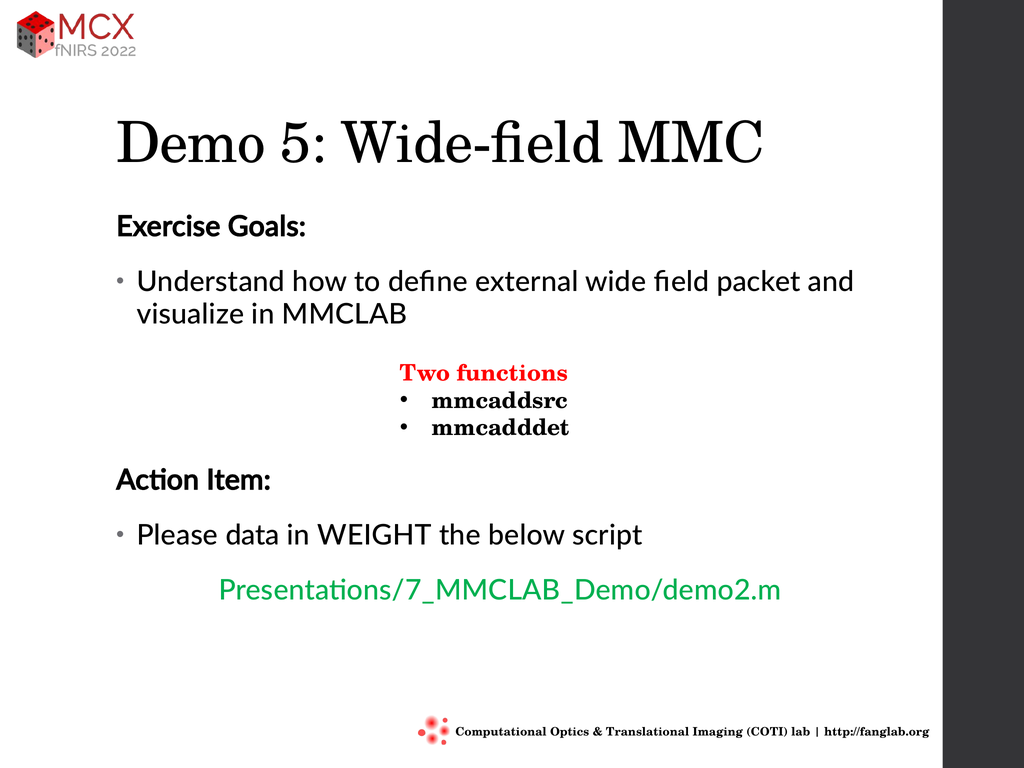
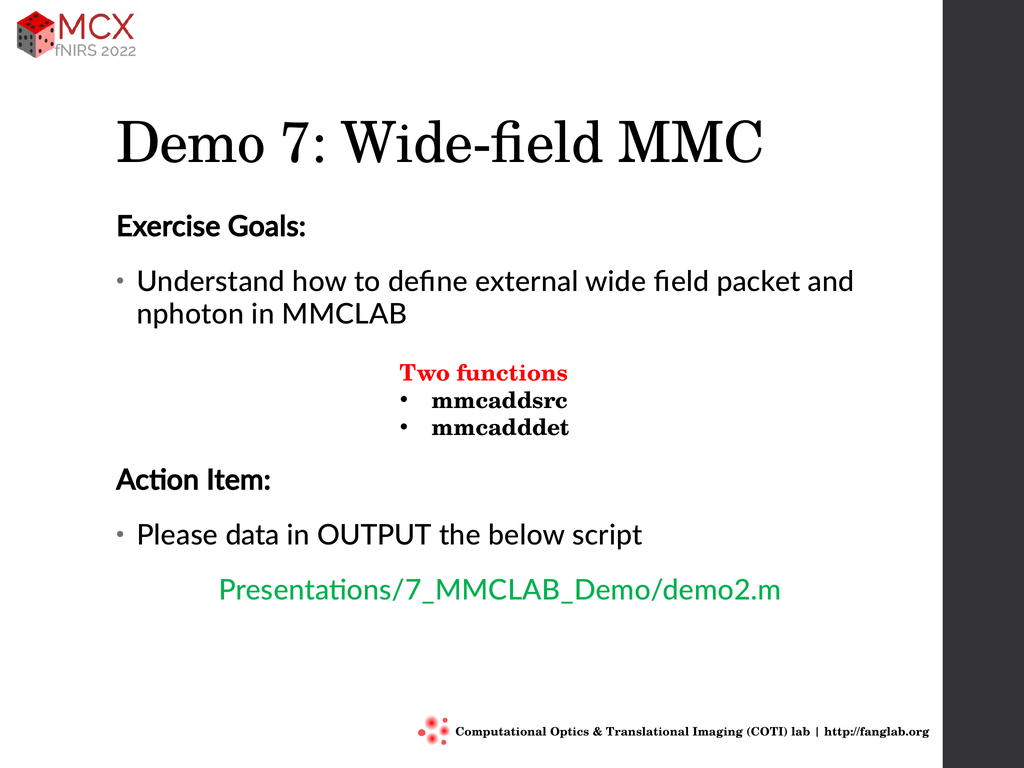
5: 5 -> 7
visualize: visualize -> nphoton
WEIGHT: WEIGHT -> OUTPUT
